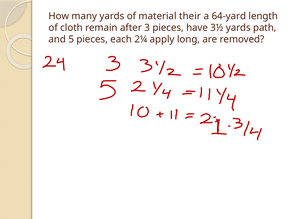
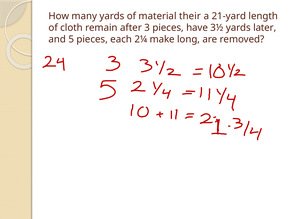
64-yard: 64-yard -> 21-yard
path: path -> later
apply: apply -> make
